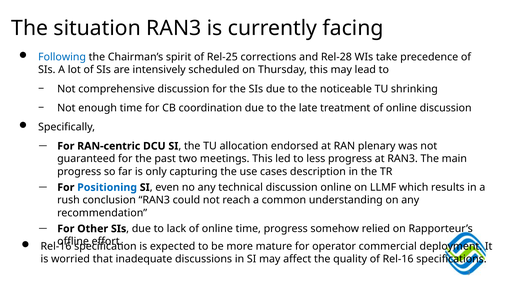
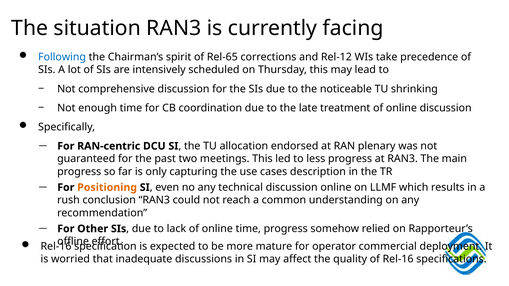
Rel-25: Rel-25 -> Rel-65
Rel-28: Rel-28 -> Rel-12
Positioning colour: blue -> orange
